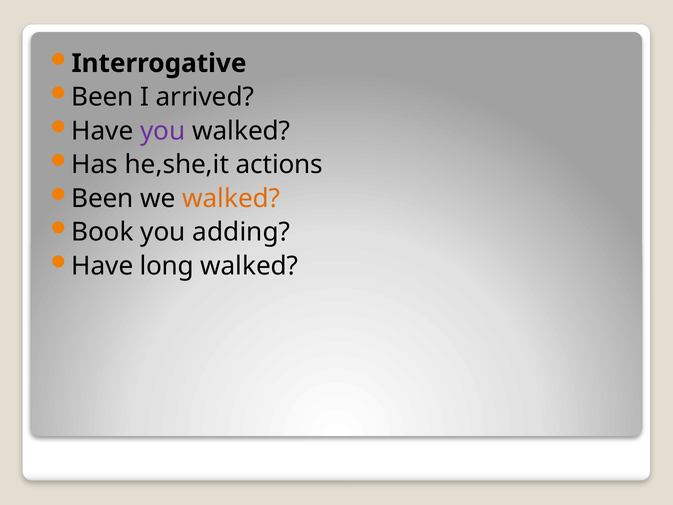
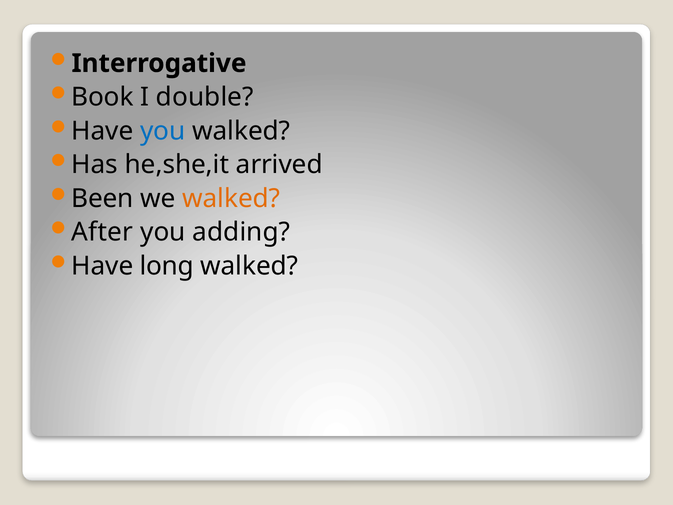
Been at (103, 97): Been -> Book
arrived: arrived -> double
you at (163, 131) colour: purple -> blue
actions: actions -> arrived
Book: Book -> After
